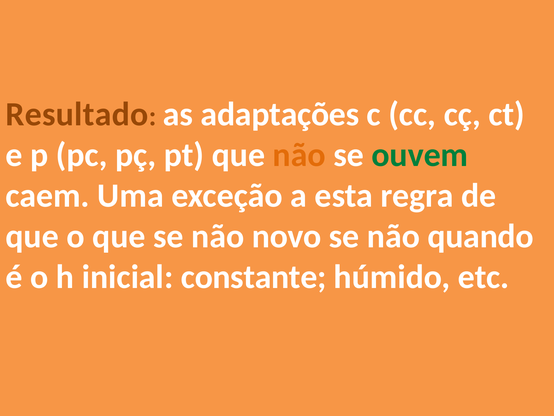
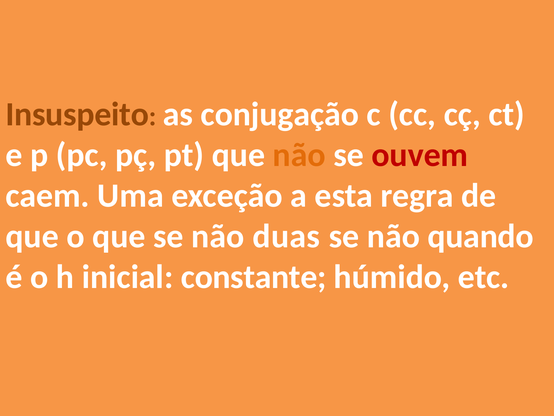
Resultado: Resultado -> Insuspeito
adaptações: adaptações -> conjugação
ouvem colour: green -> red
novo: novo -> duas
